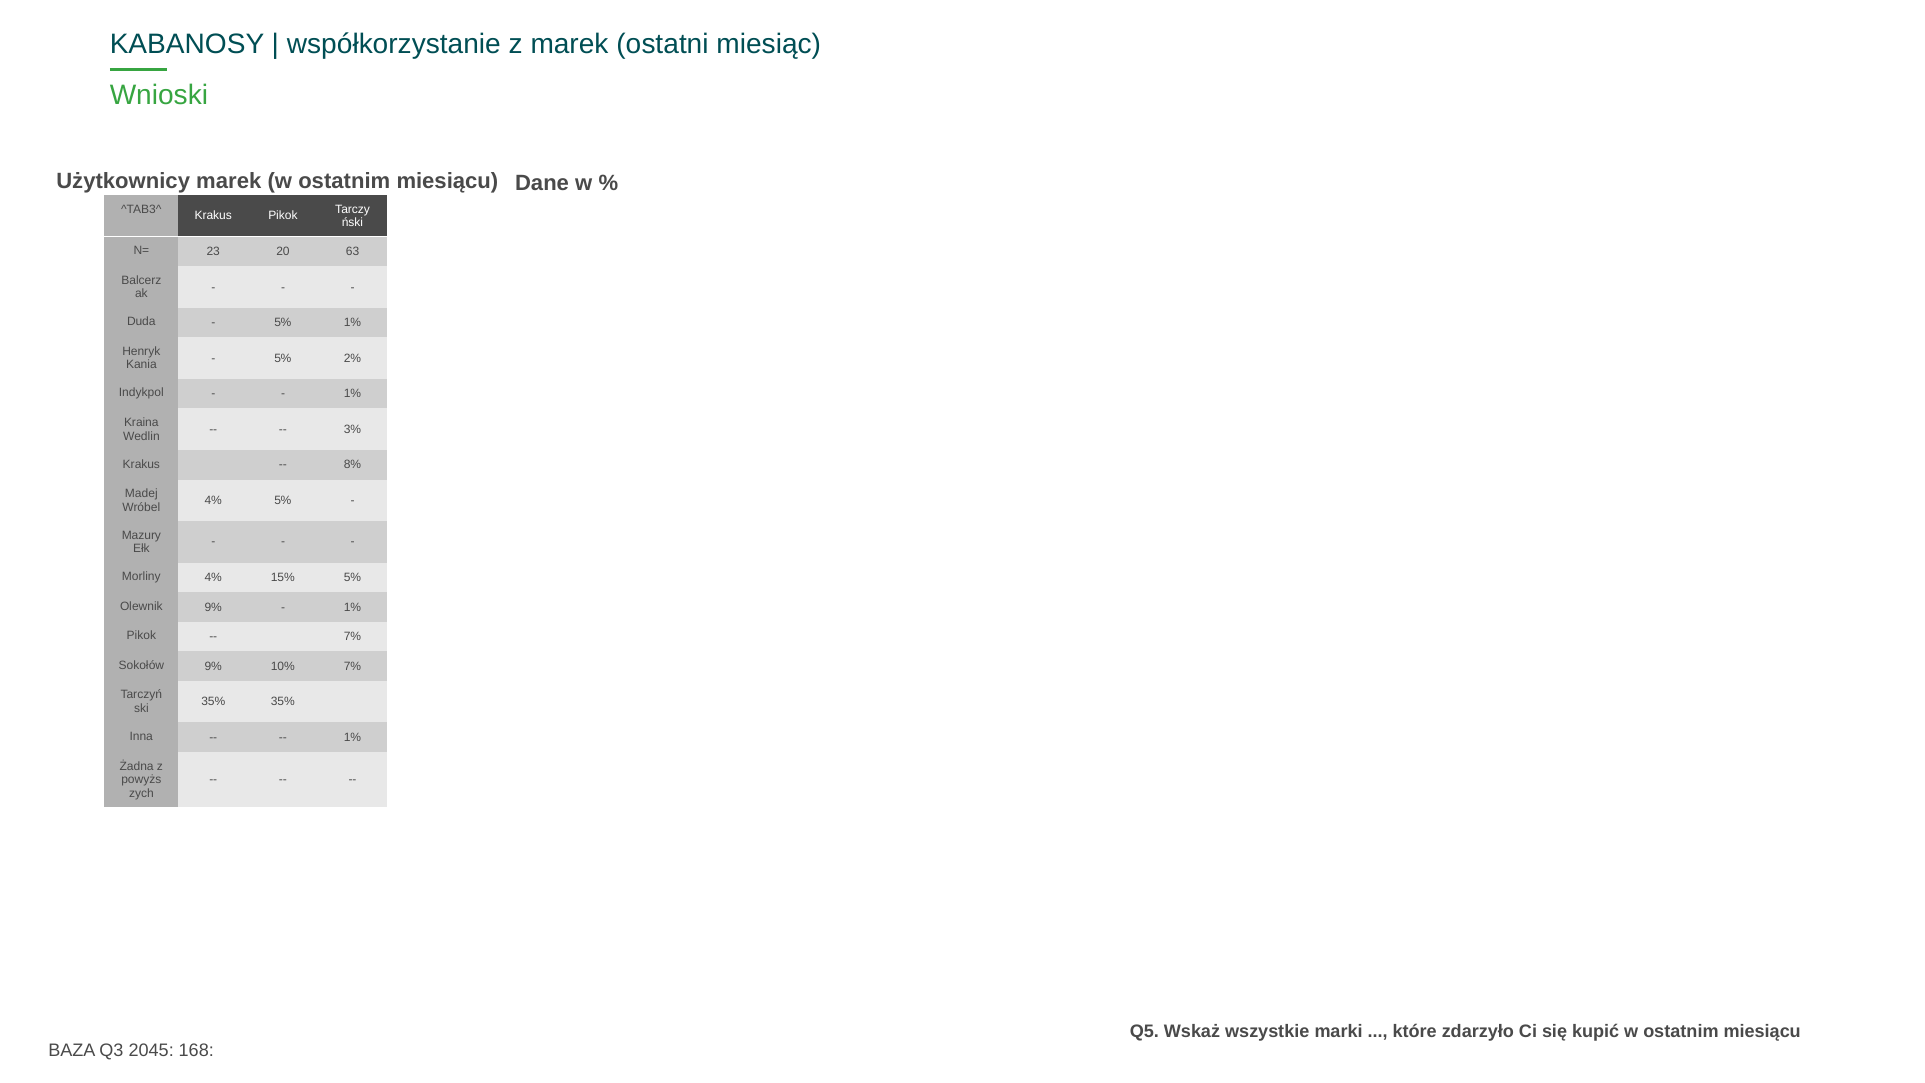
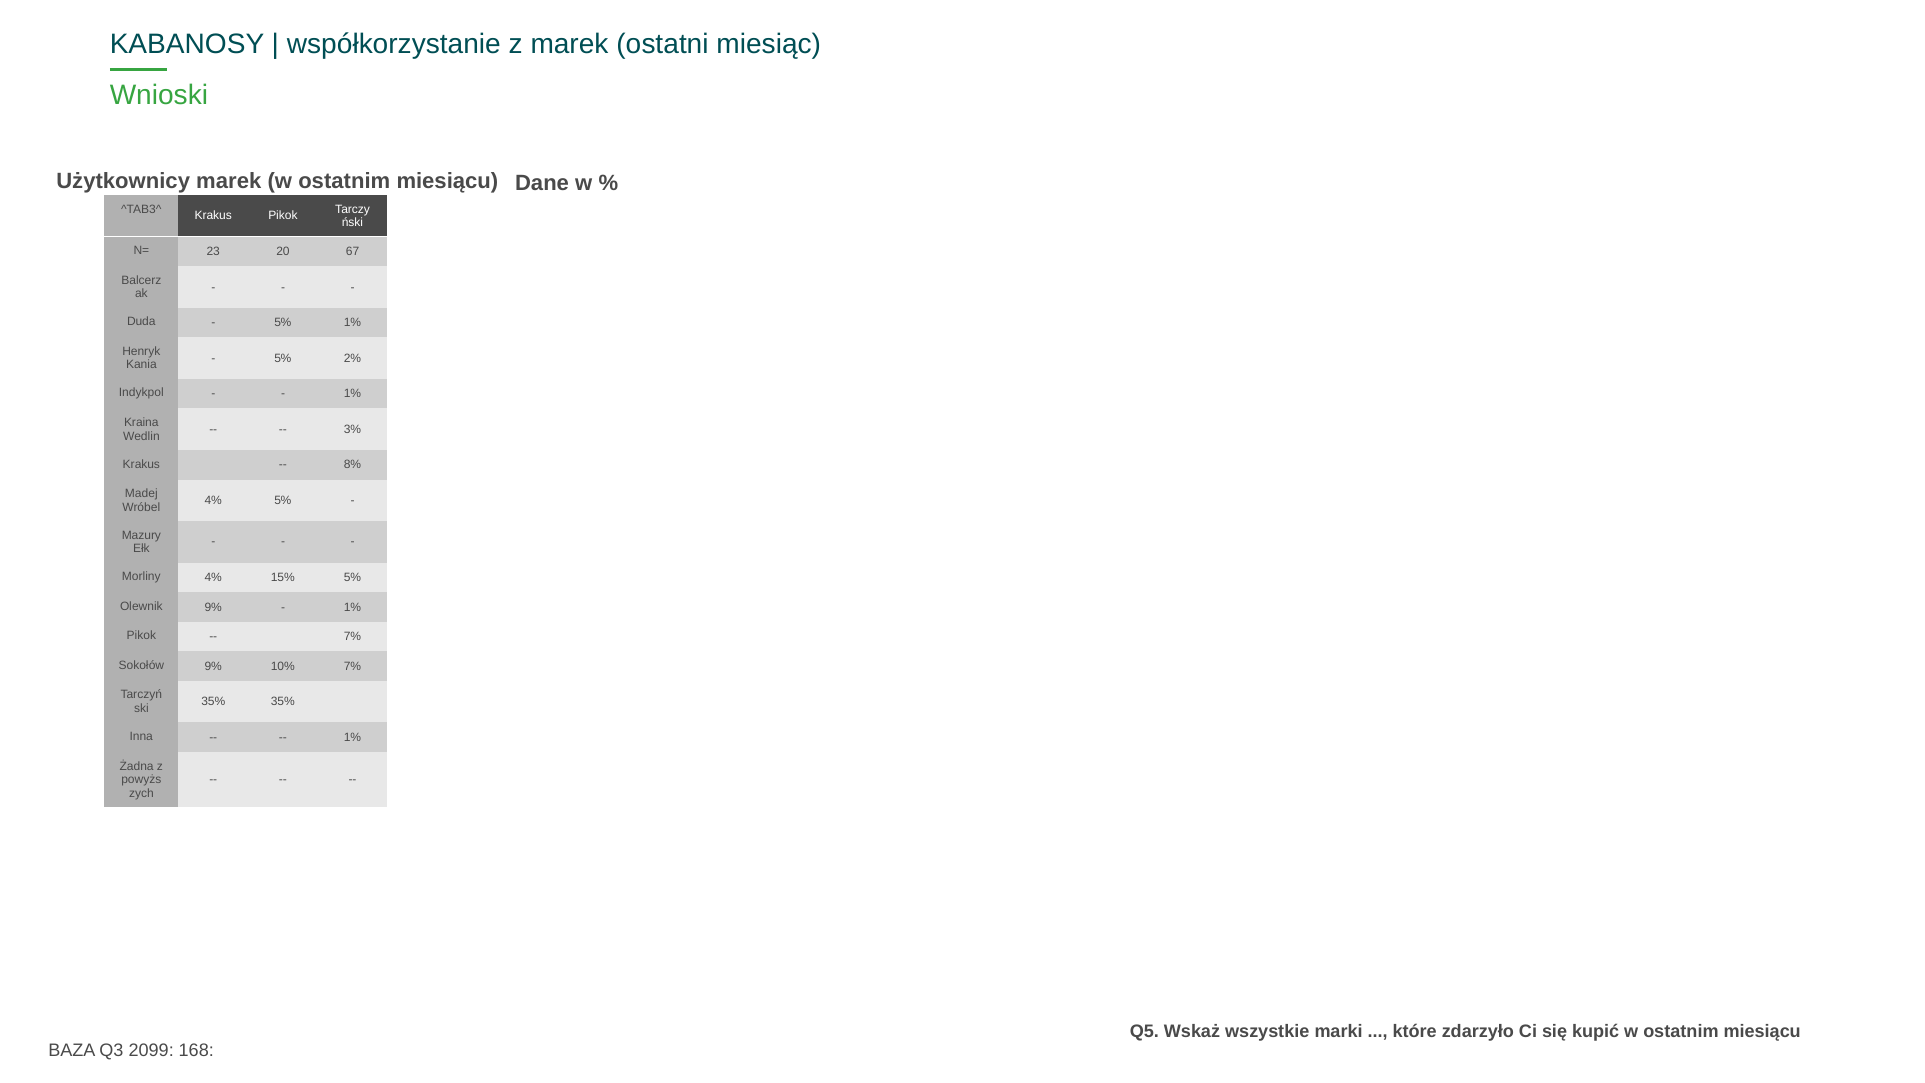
63: 63 -> 67
2045: 2045 -> 2099
